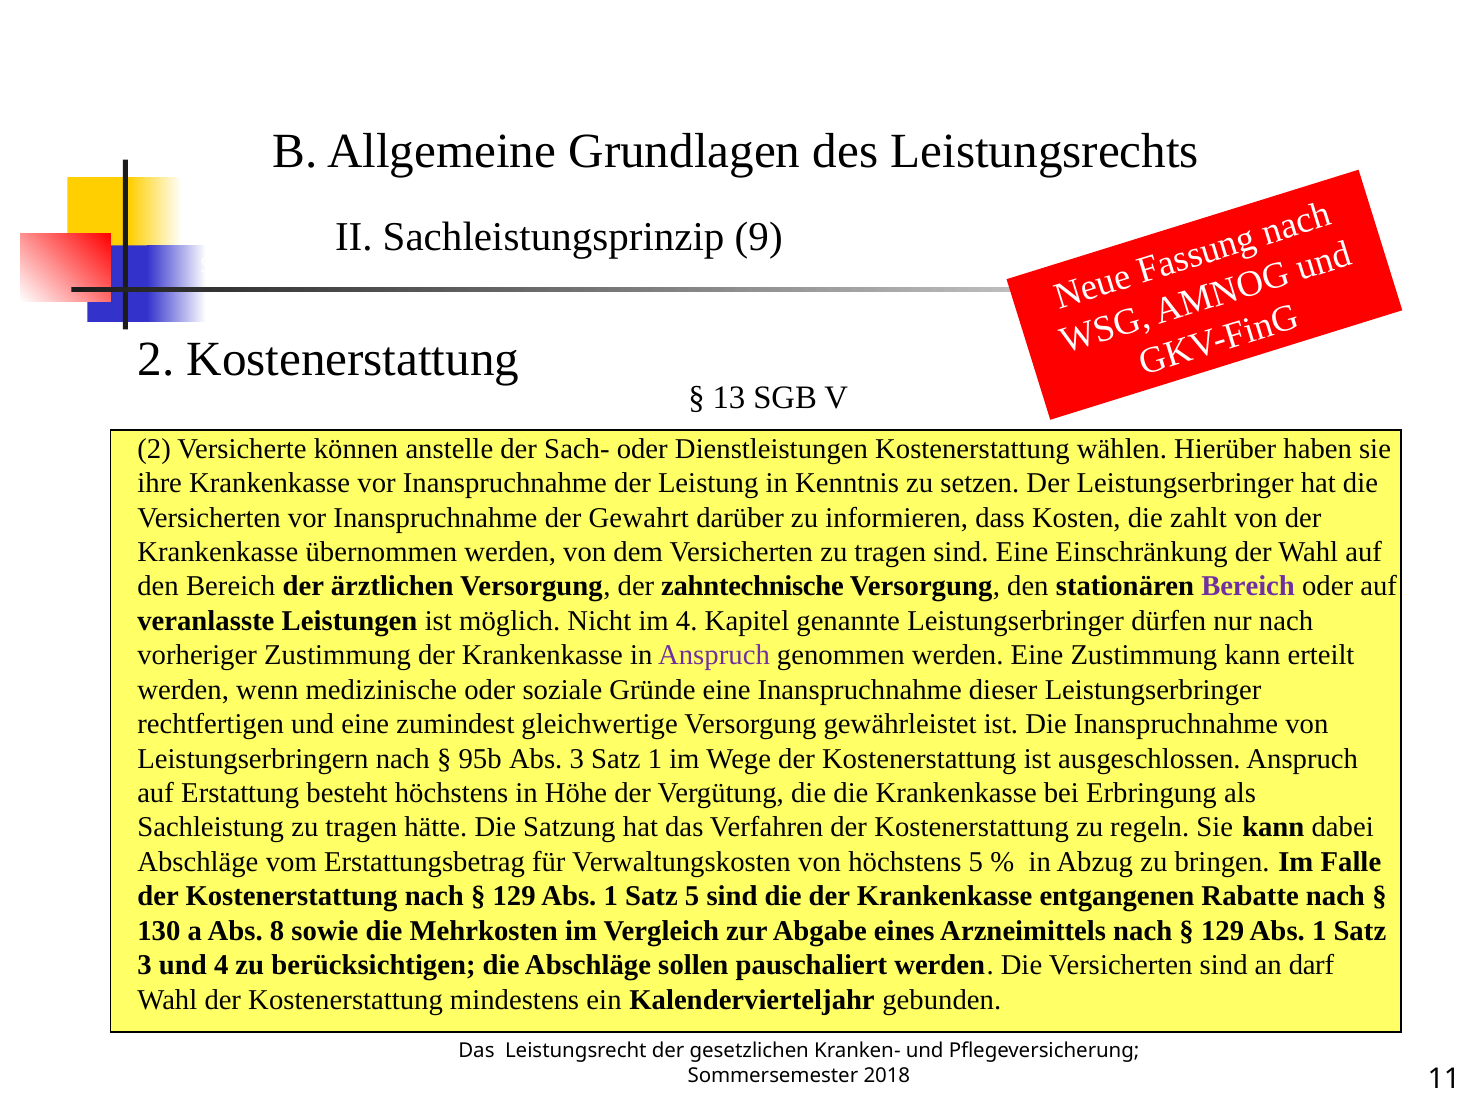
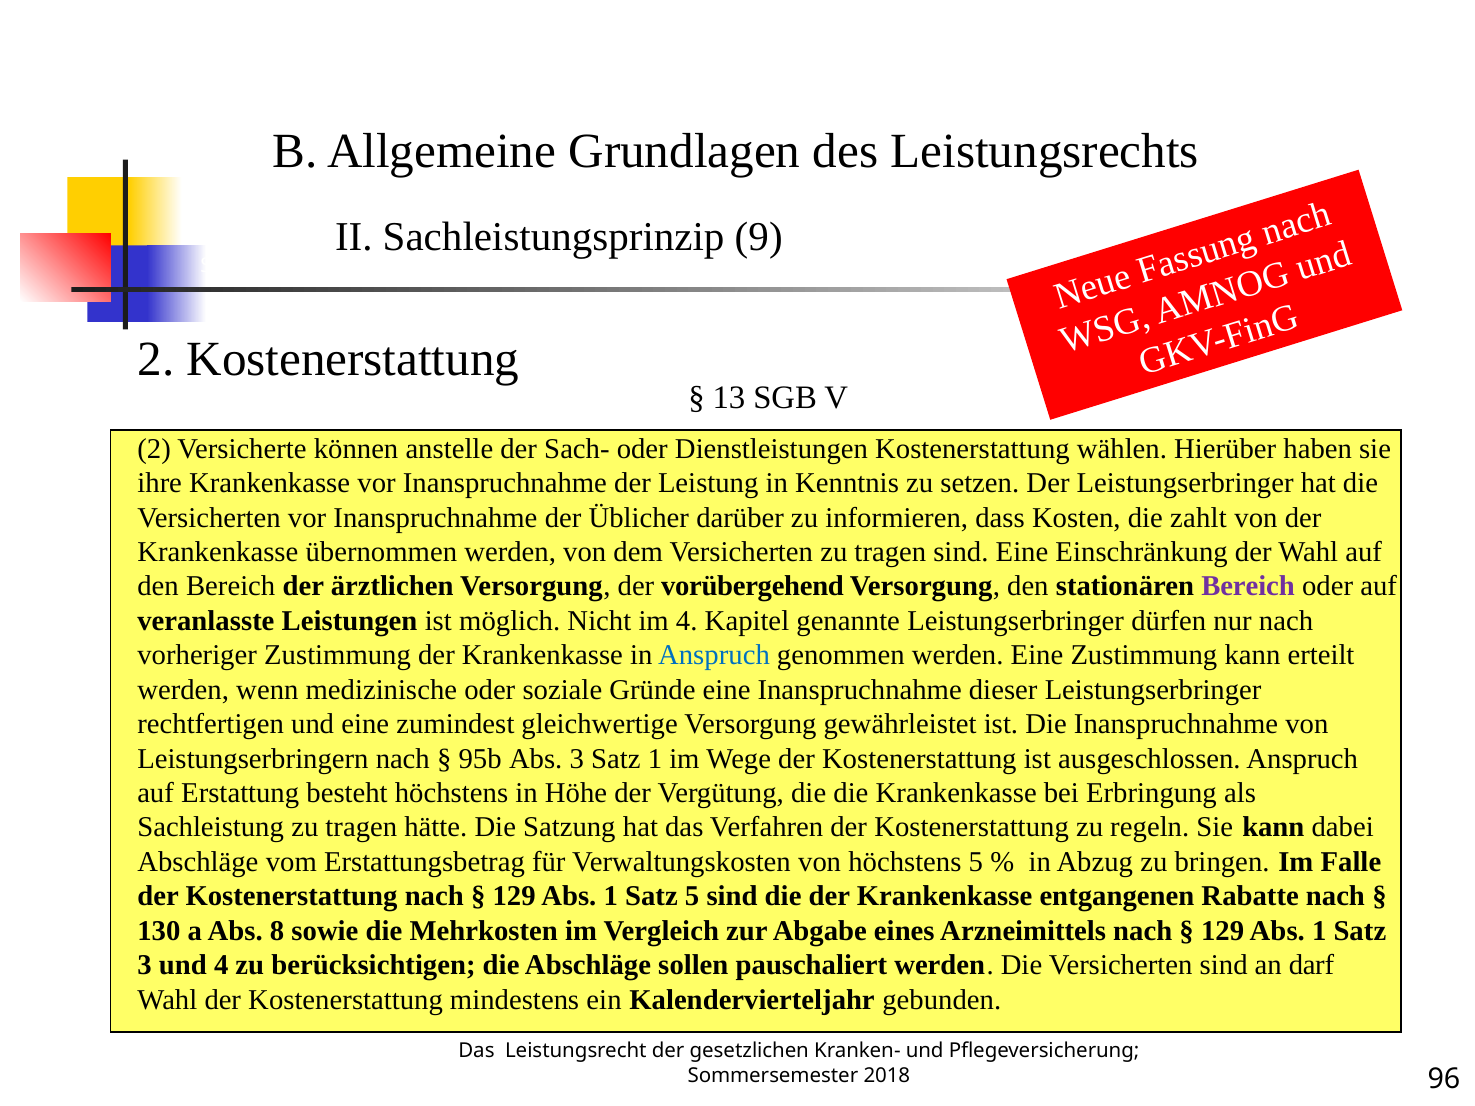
Gewahrt: Gewahrt -> Üblicher
zahntechnische: zahntechnische -> vorübergehend
Anspruch at (714, 656) colour: purple -> blue
11: 11 -> 96
